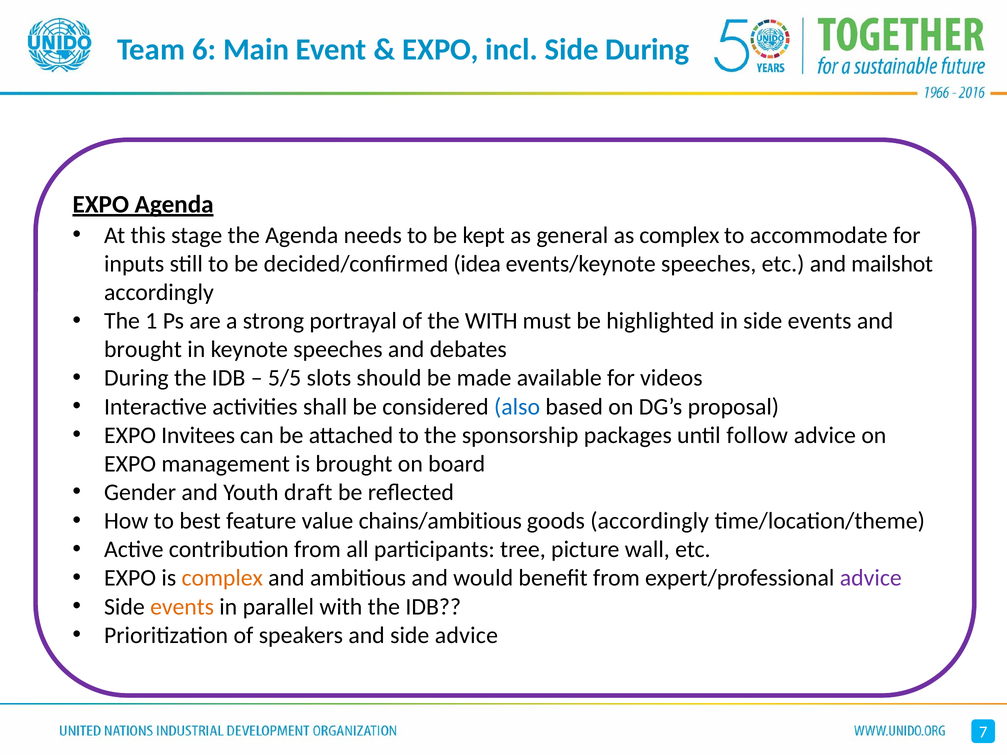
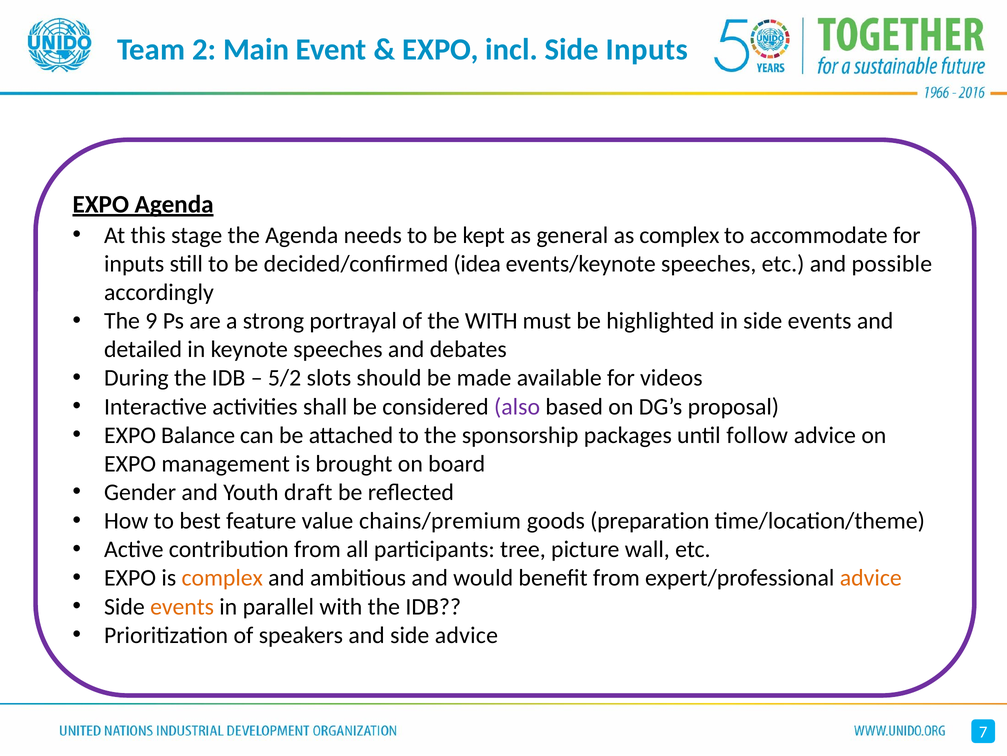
6: 6 -> 2
Side During: During -> Inputs
mailshot: mailshot -> possible
1: 1 -> 9
brought at (143, 349): brought -> detailed
5/5: 5/5 -> 5/2
also colour: blue -> purple
Invitees: Invitees -> Balance
chains/ambitious: chains/ambitious -> chains/premium
goods accordingly: accordingly -> preparation
advice at (871, 578) colour: purple -> orange
